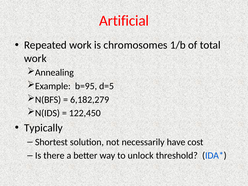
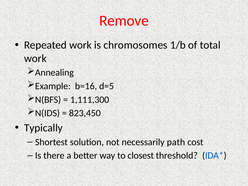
Artificial: Artificial -> Remove
b=95: b=95 -> b=16
6,182,279: 6,182,279 -> 1,111,300
122,450: 122,450 -> 823,450
have: have -> path
unlock: unlock -> closest
